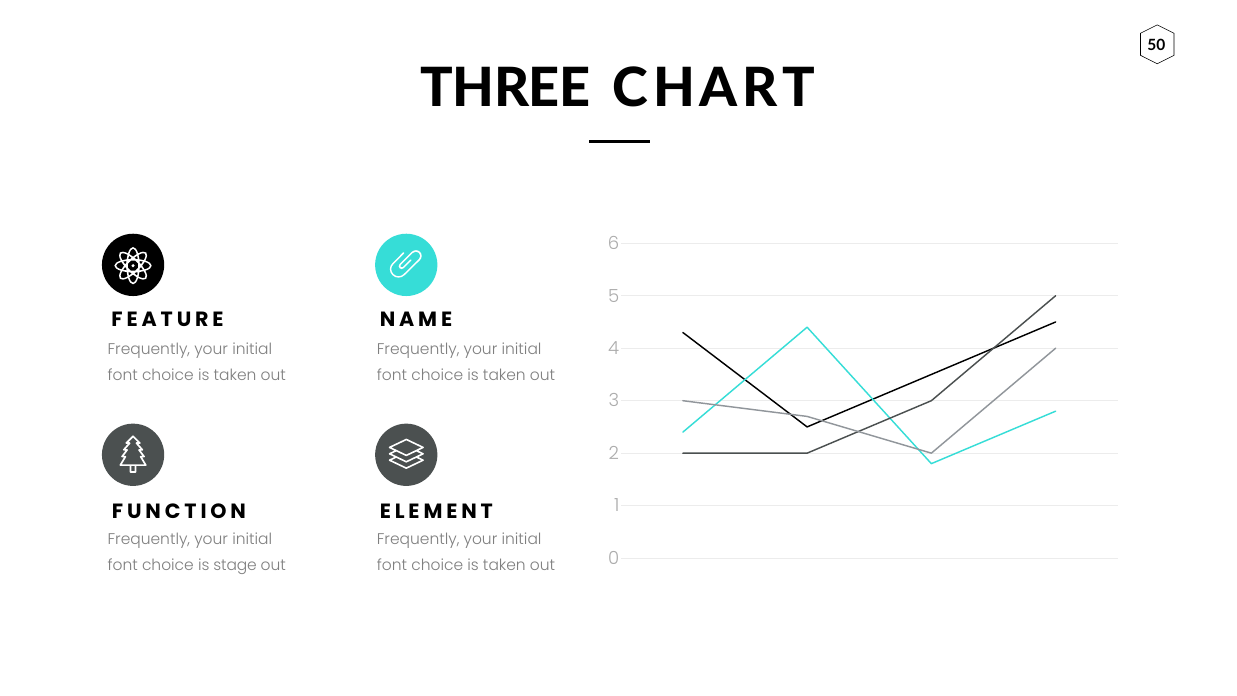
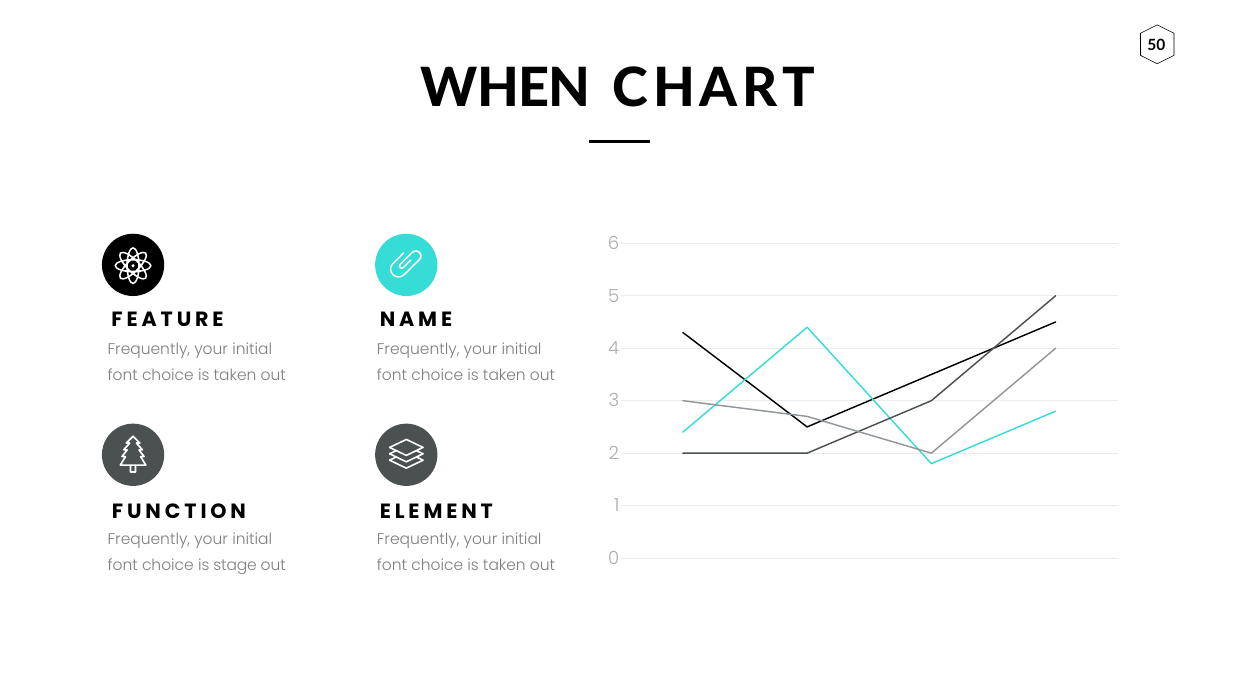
THREE: THREE -> WHEN
